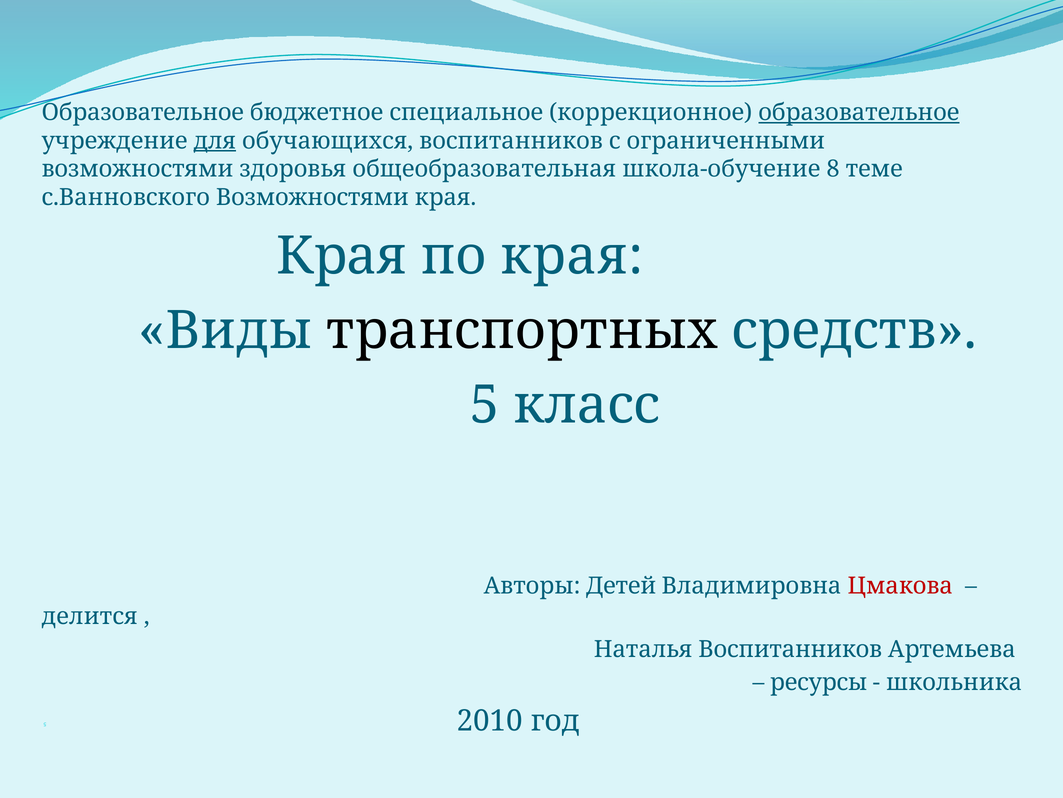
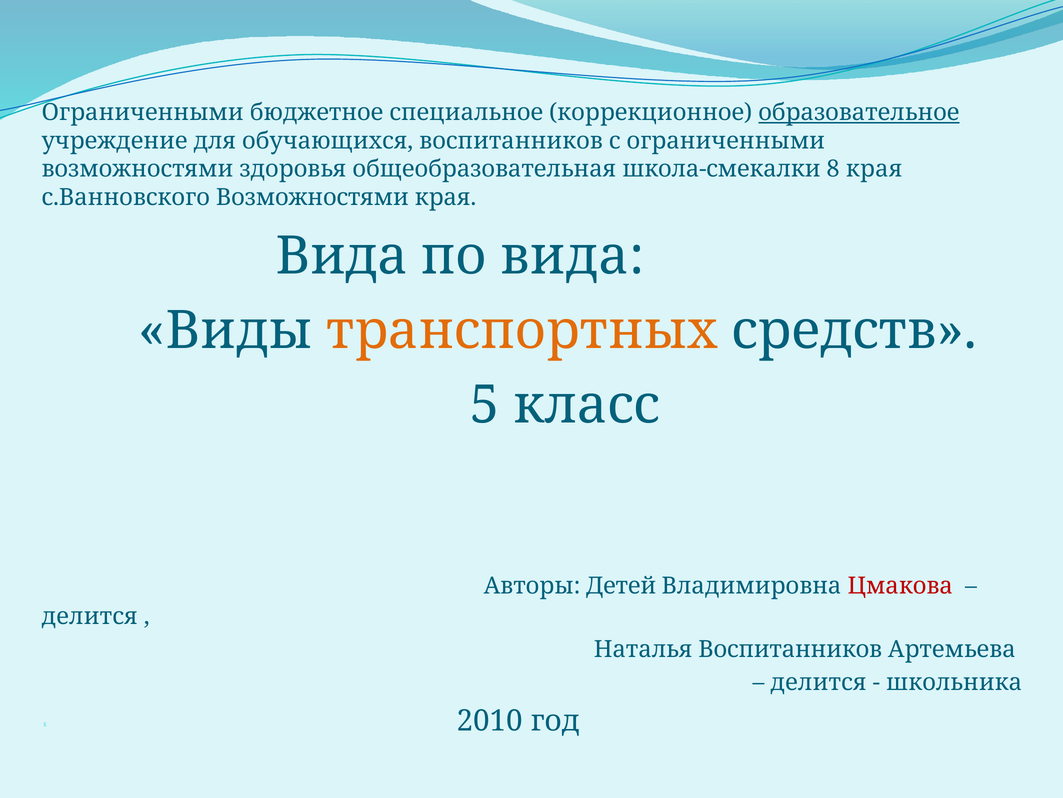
Образовательное at (143, 112): Образовательное -> Ограниченными
для underline: present -> none
школа-обучение: школа-обучение -> школа-смекалки
8 теме: теме -> края
Края at (342, 256): Края -> Вида
по края: края -> вида
транспортных colour: black -> orange
ресурсы at (819, 682): ресурсы -> делится
